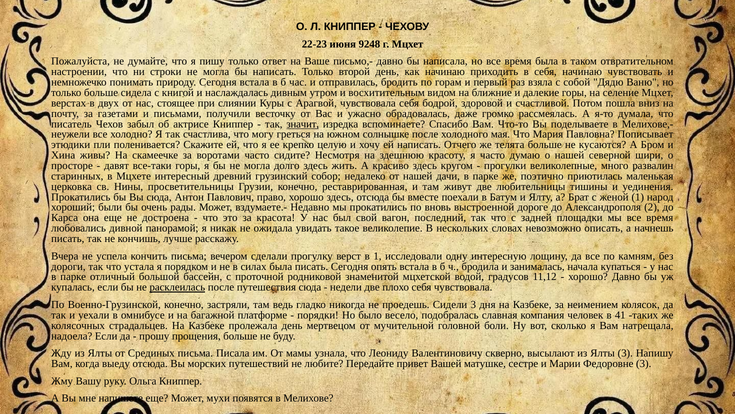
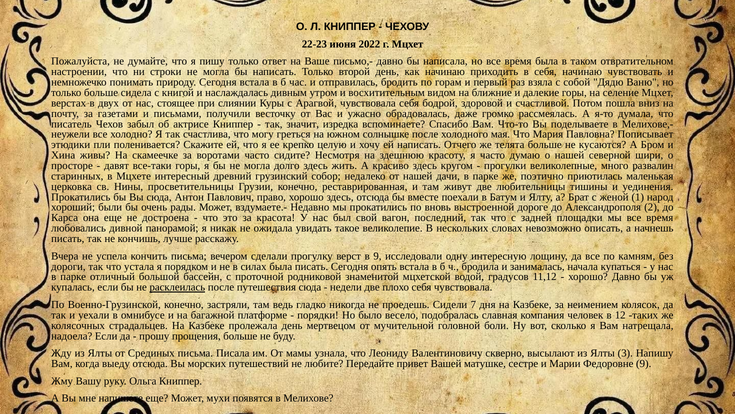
9248: 9248 -> 2022
значит underline: present -> none
в 1: 1 -> 9
Сидели 3: 3 -> 7
41: 41 -> 12
Федоровне 3: 3 -> 9
